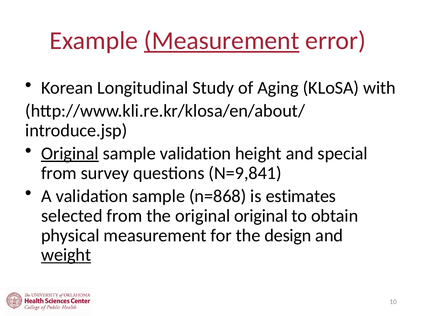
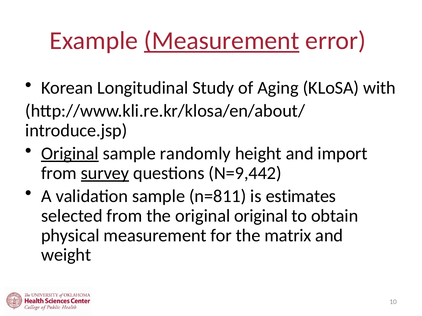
sample validation: validation -> randomly
special: special -> import
survey underline: none -> present
N=9,841: N=9,841 -> N=9,442
n=868: n=868 -> n=811
design: design -> matrix
weight underline: present -> none
